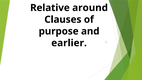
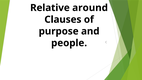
earlier: earlier -> people
